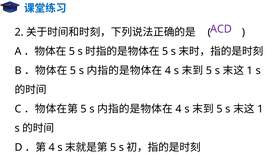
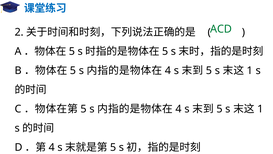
ACD colour: purple -> green
